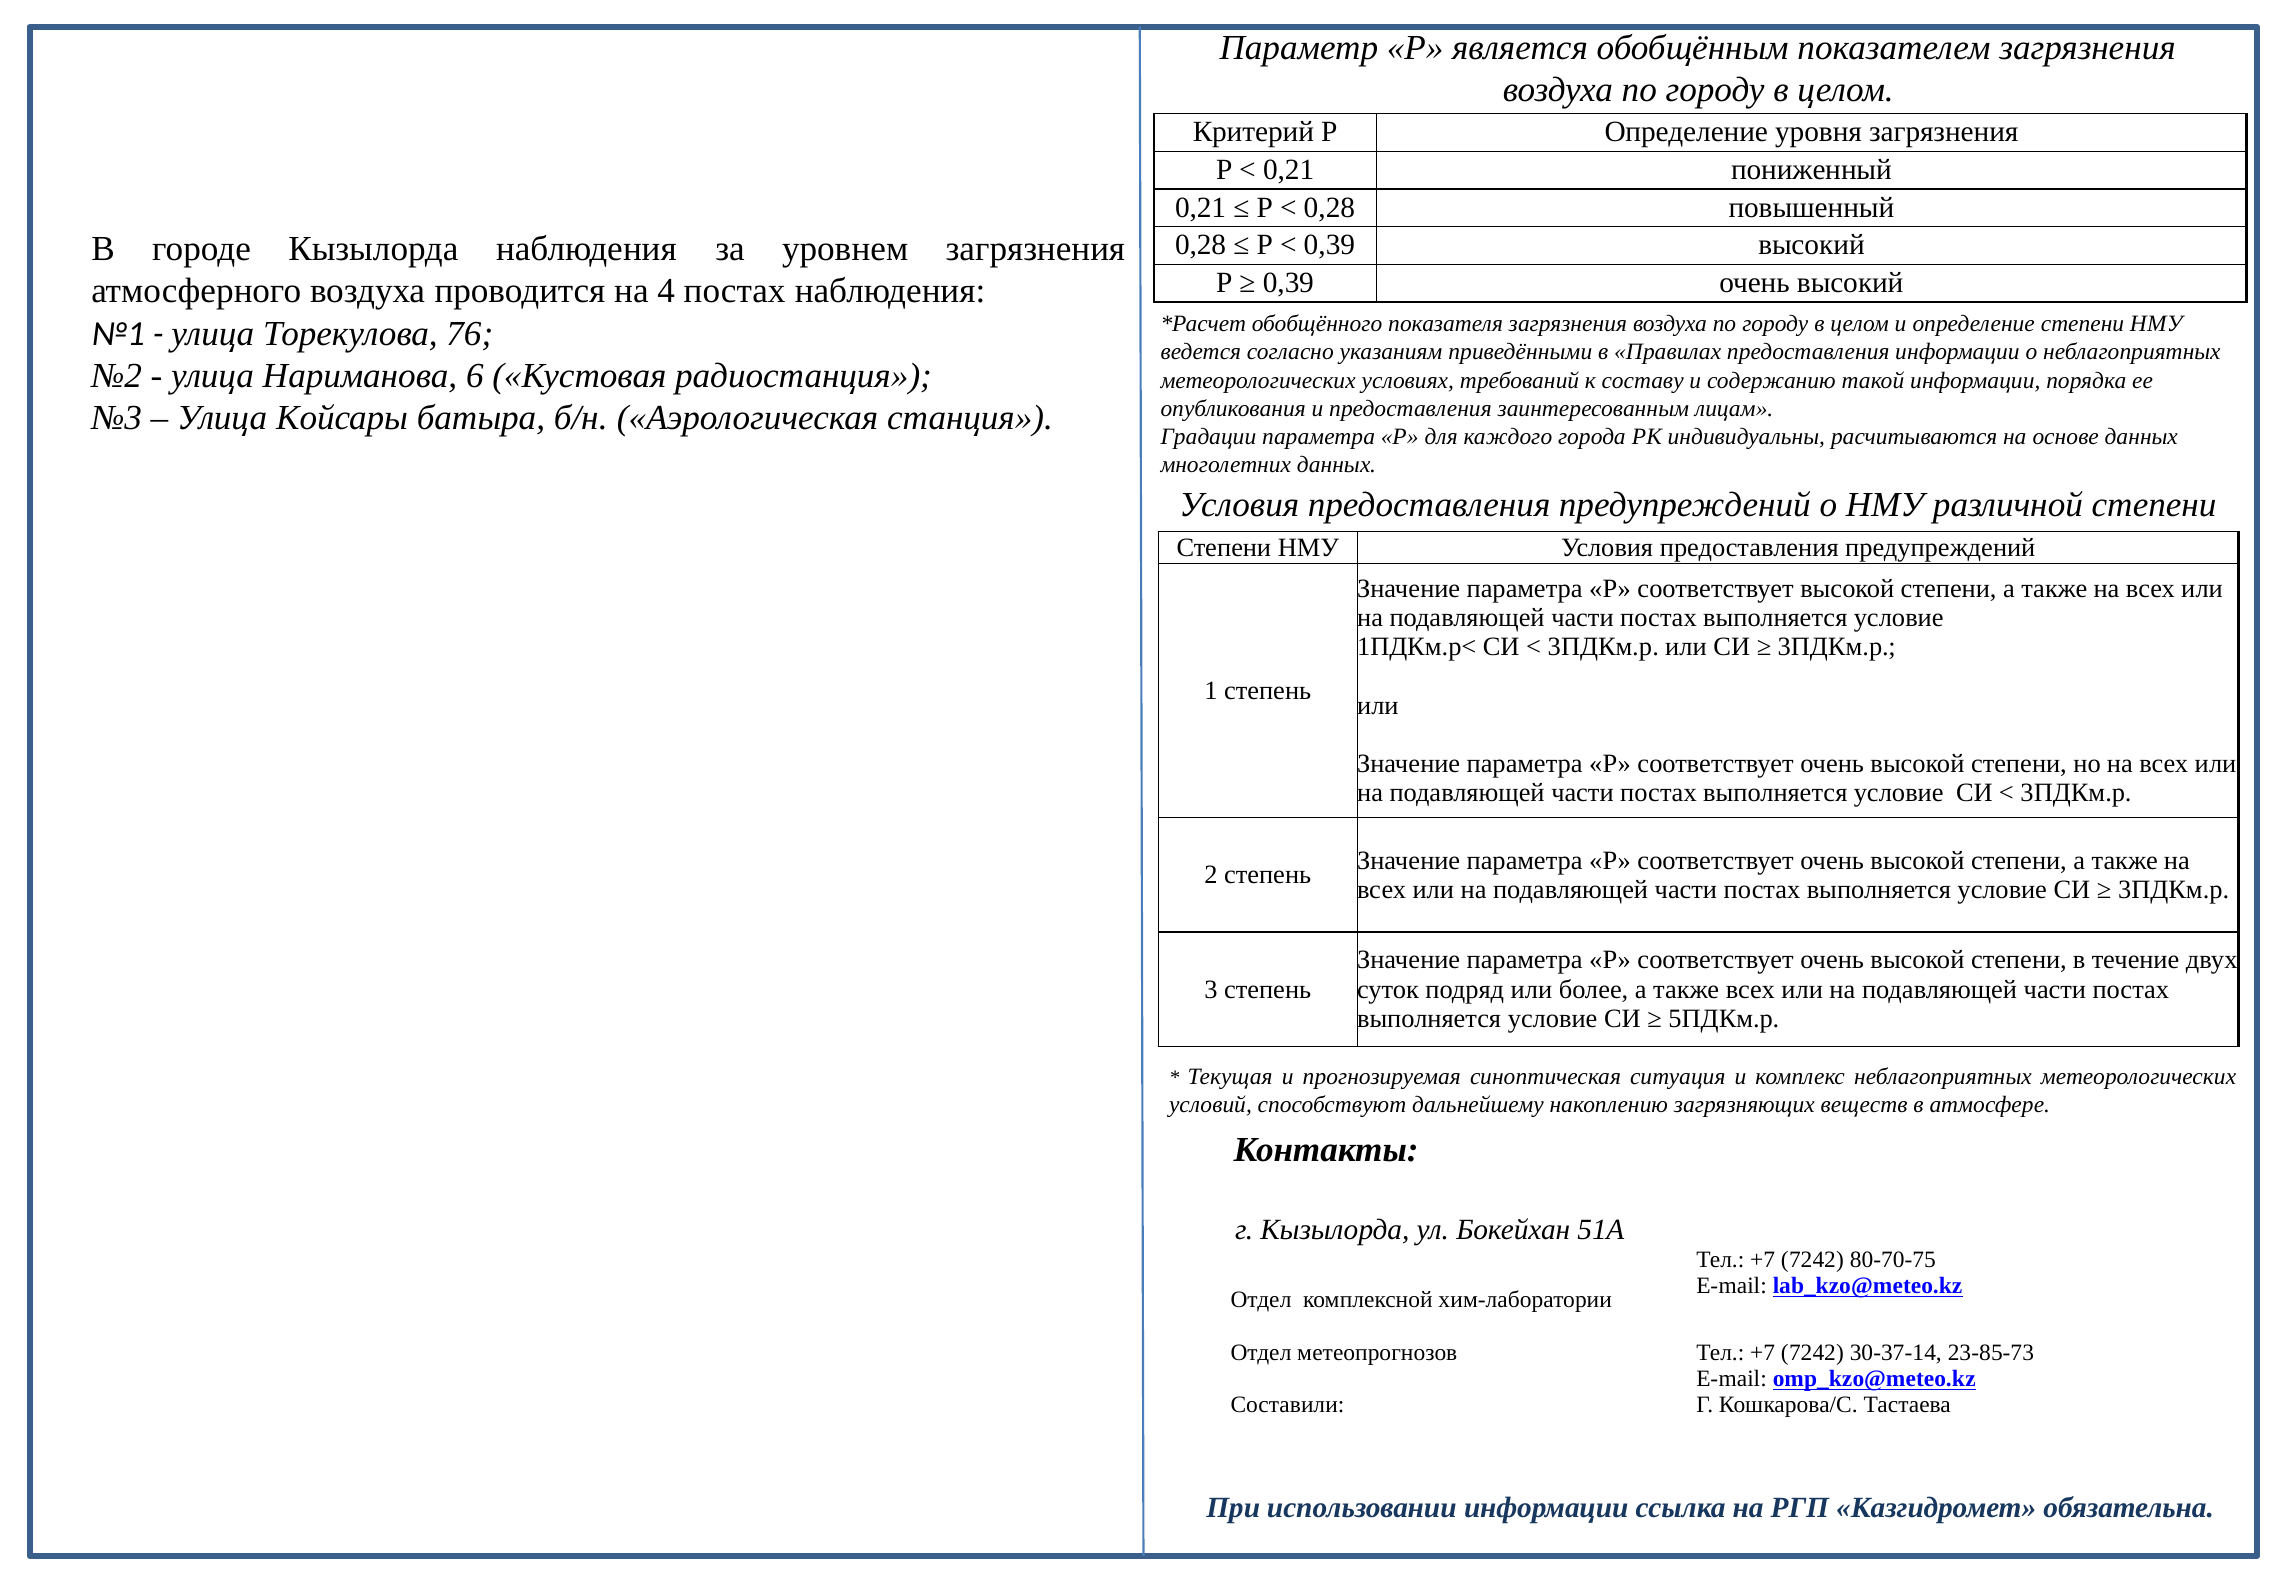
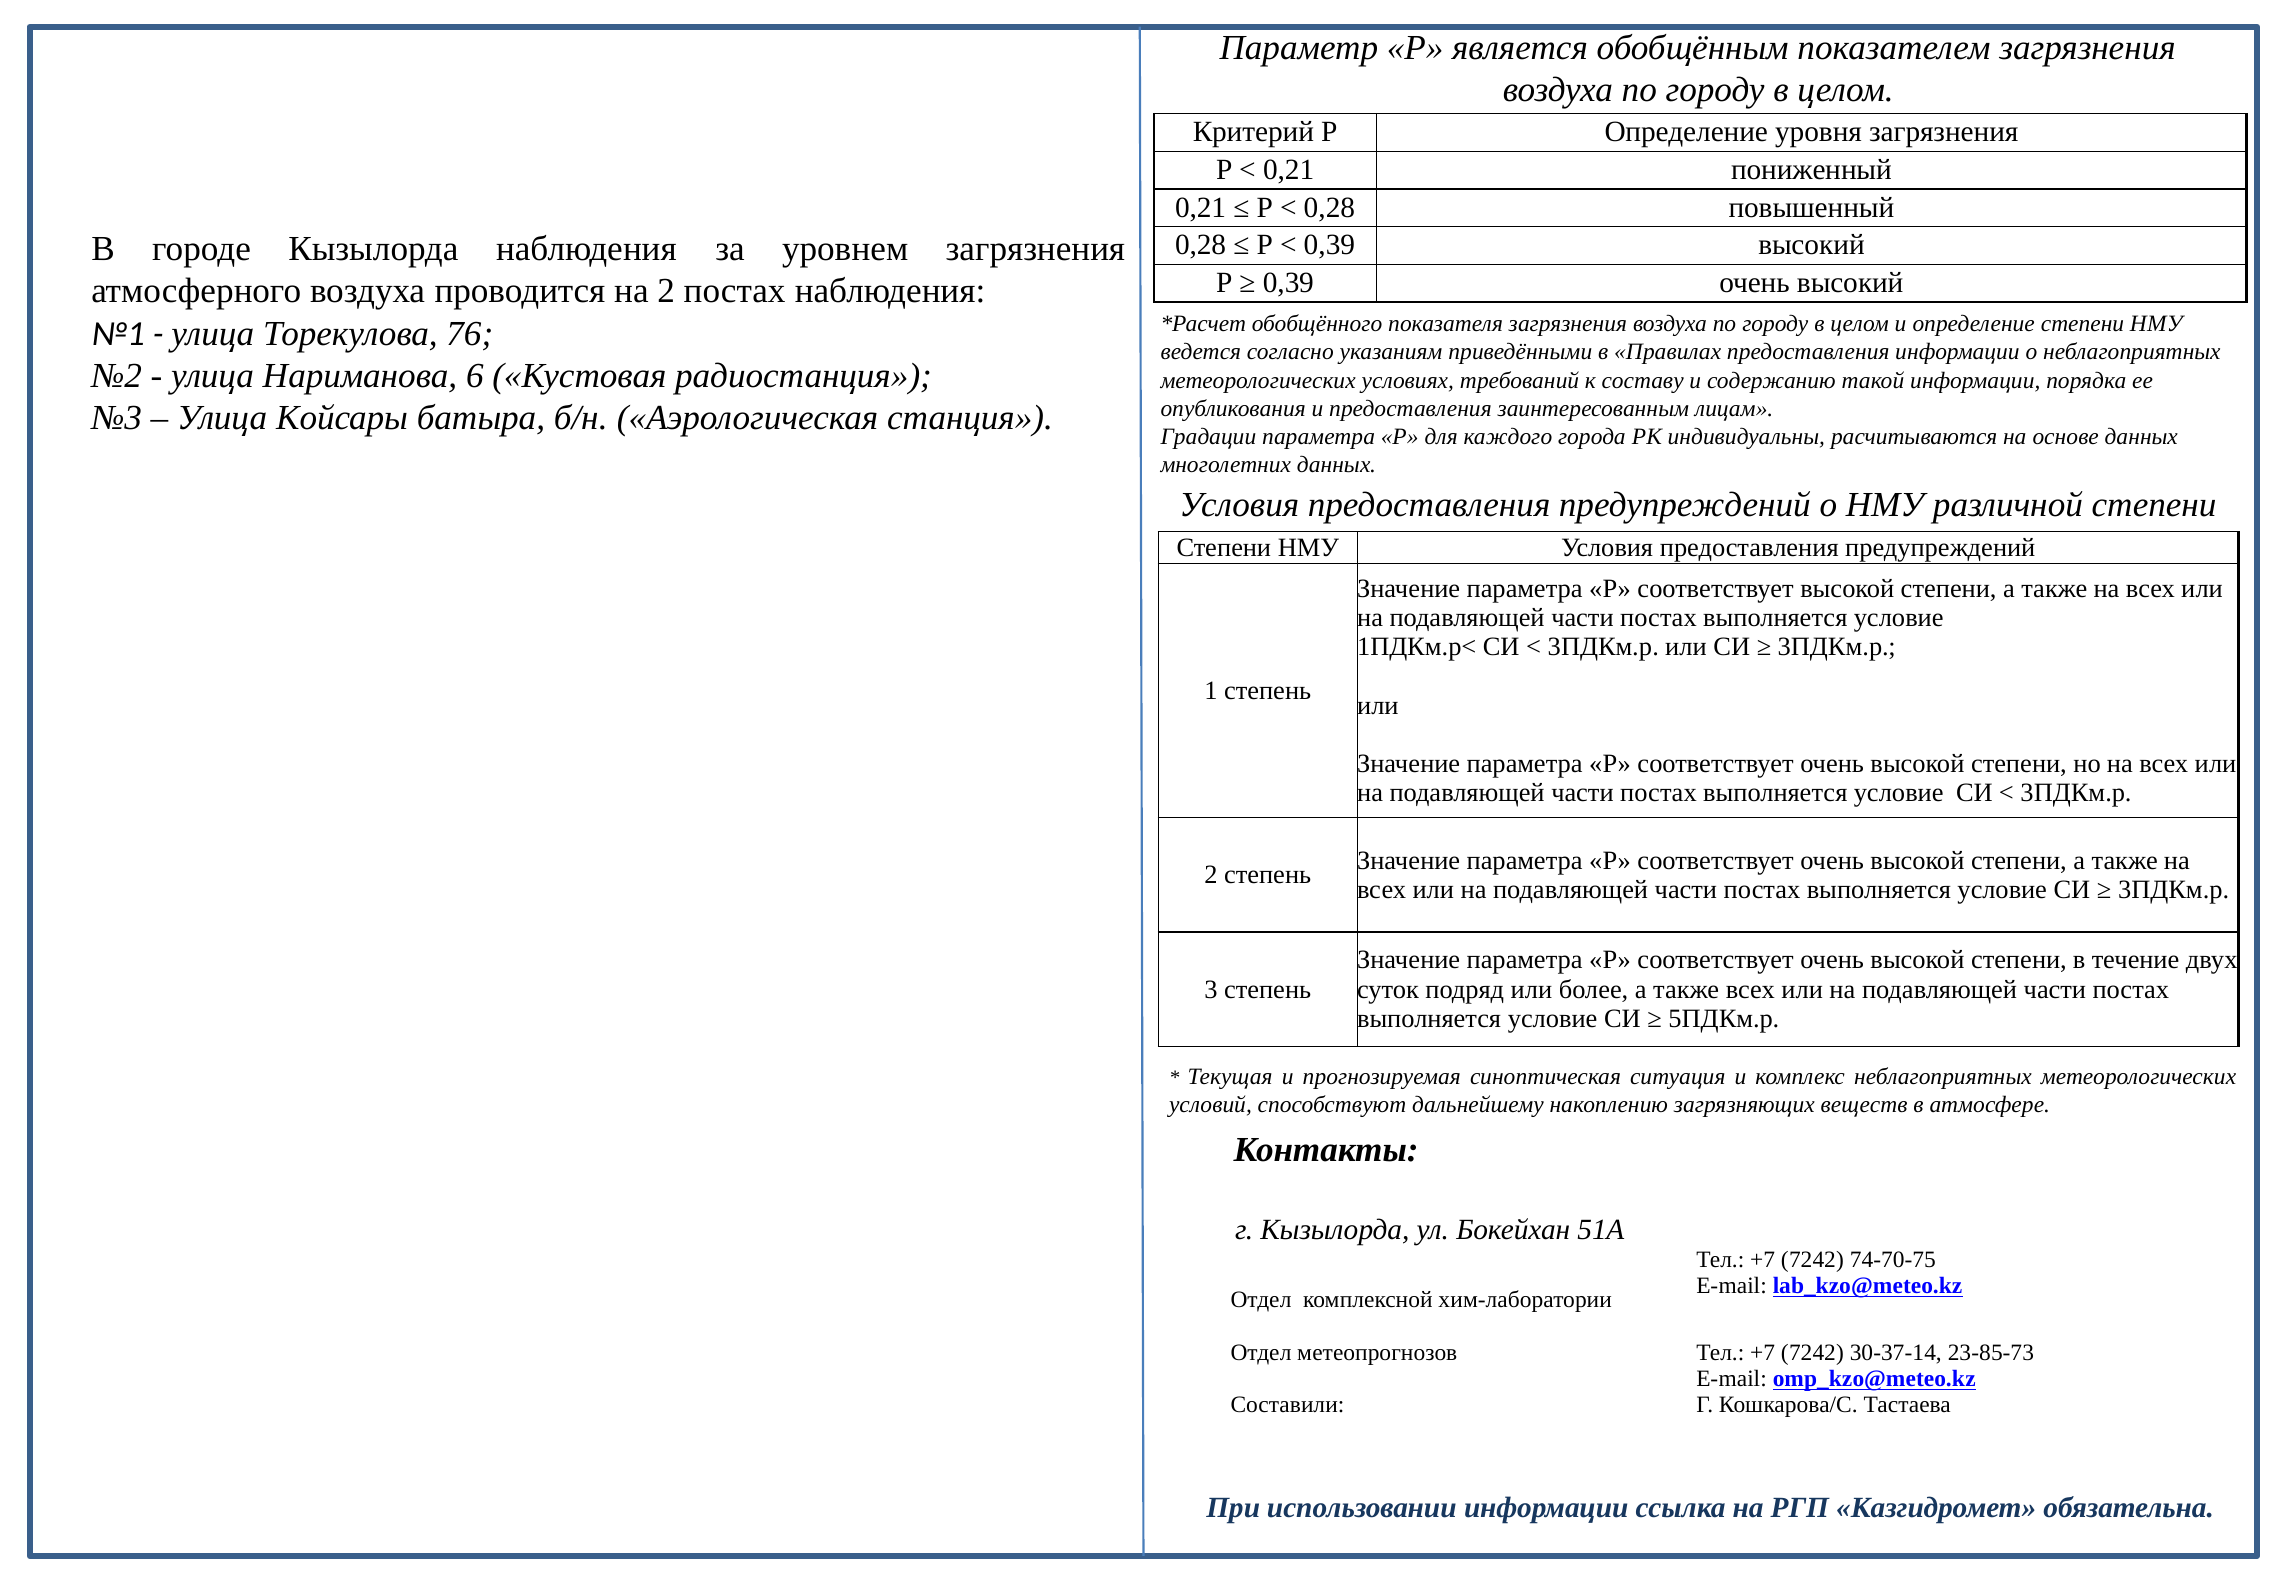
на 4: 4 -> 2
80-70-75: 80-70-75 -> 74-70-75
